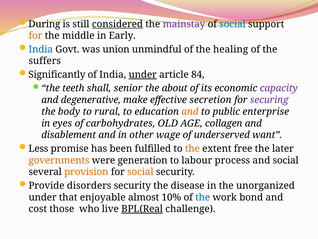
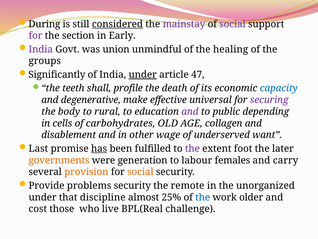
social at (233, 24) colour: blue -> purple
for at (35, 36) colour: orange -> purple
middle: middle -> section
India at (41, 49) colour: blue -> purple
suffers: suffers -> groups
84: 84 -> 47
senior: senior -> profile
about: about -> death
capacity colour: purple -> blue
secretion: secretion -> universal
and at (190, 111) colour: orange -> purple
enterprise: enterprise -> depending
eyes: eyes -> cells
Less: Less -> Last
has underline: none -> present
the at (192, 148) colour: orange -> purple
free: free -> foot
process: process -> females
and social: social -> carry
disorders: disorders -> problems
disease: disease -> remote
enjoyable: enjoyable -> discipline
10%: 10% -> 25%
bond: bond -> older
BPL(Real underline: present -> none
